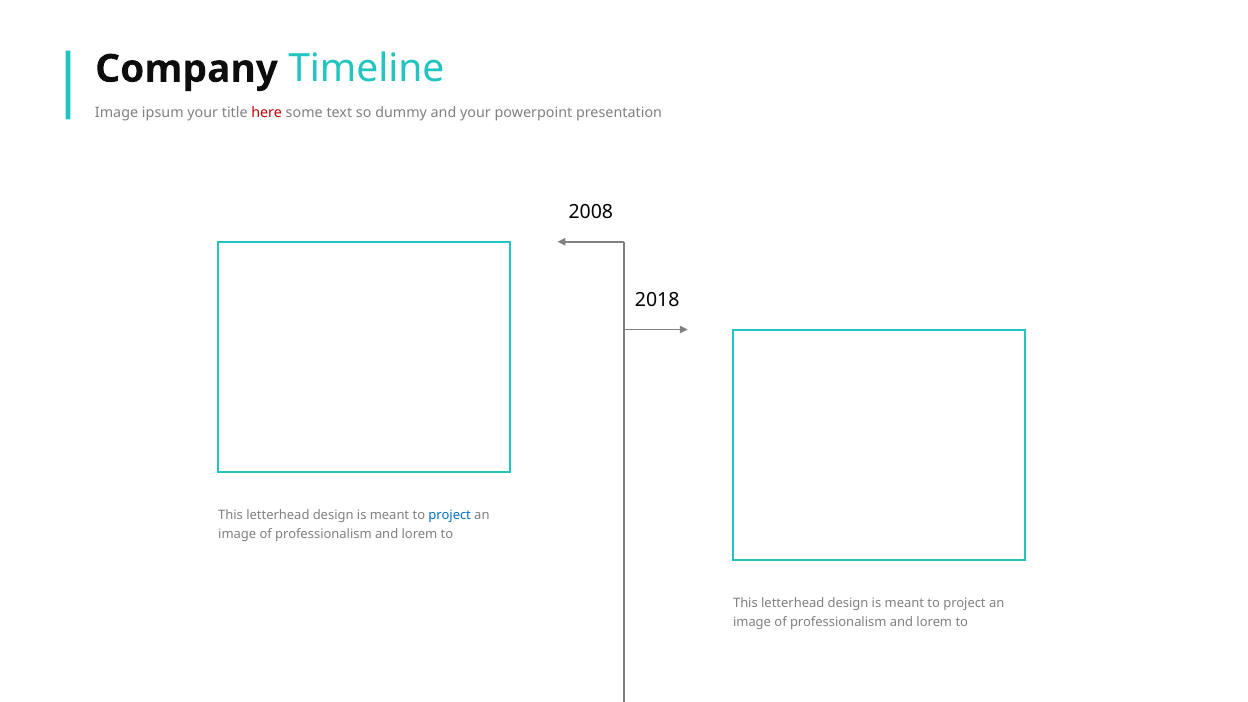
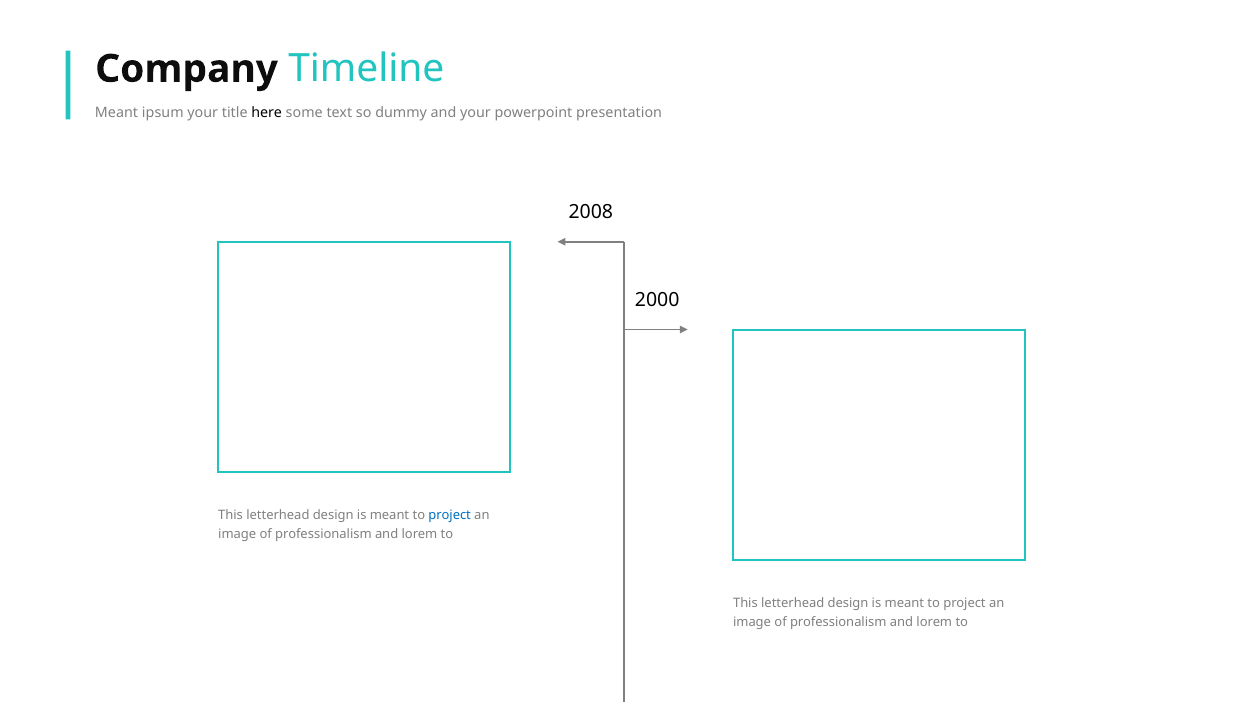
Image at (117, 112): Image -> Meant
here colour: red -> black
2018: 2018 -> 2000
